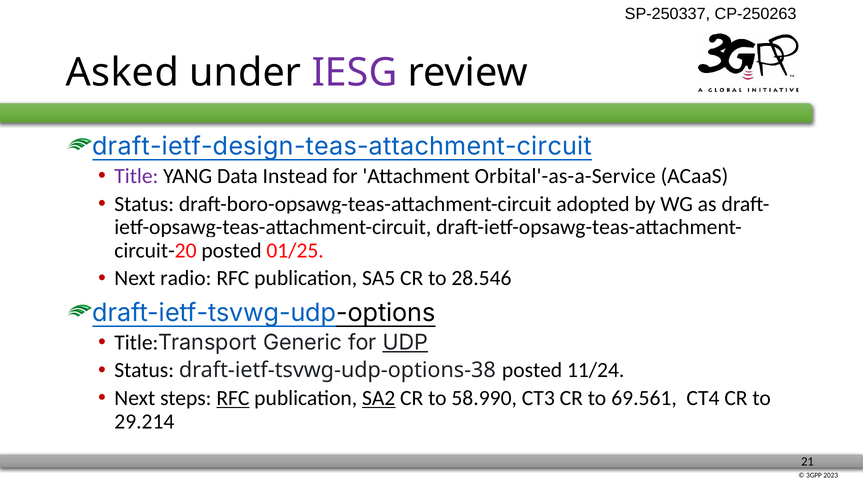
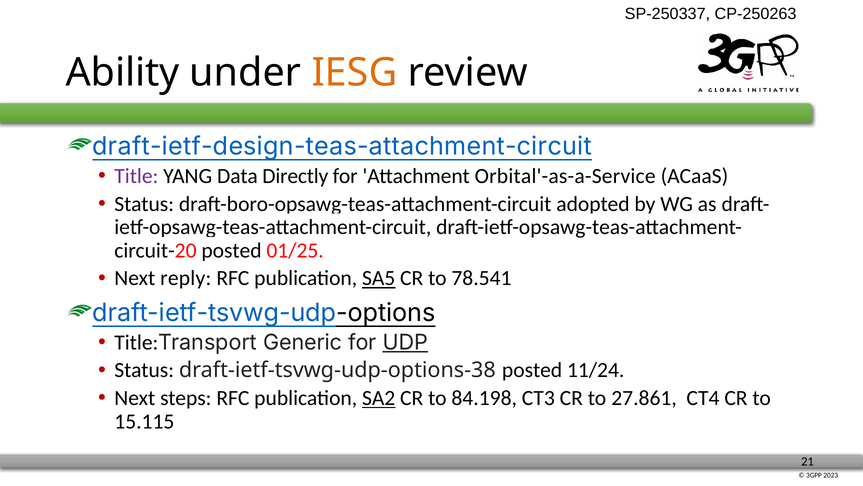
Asked: Asked -> Ability
IESG colour: purple -> orange
Instead: Instead -> Directly
radio: radio -> reply
SA5 underline: none -> present
28.546: 28.546 -> 78.541
RFC at (233, 398) underline: present -> none
58.990: 58.990 -> 84.198
69.561: 69.561 -> 27.861
29.214: 29.214 -> 15.115
